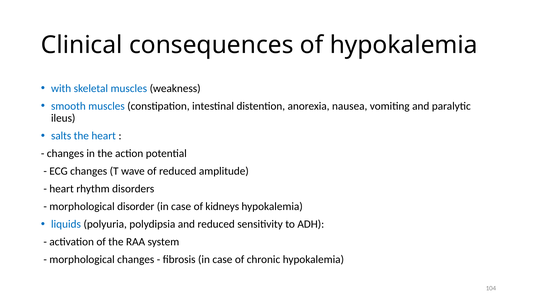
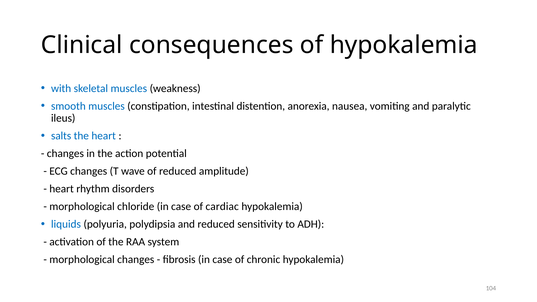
disorder: disorder -> chloride
kidneys: kidneys -> cardiac
